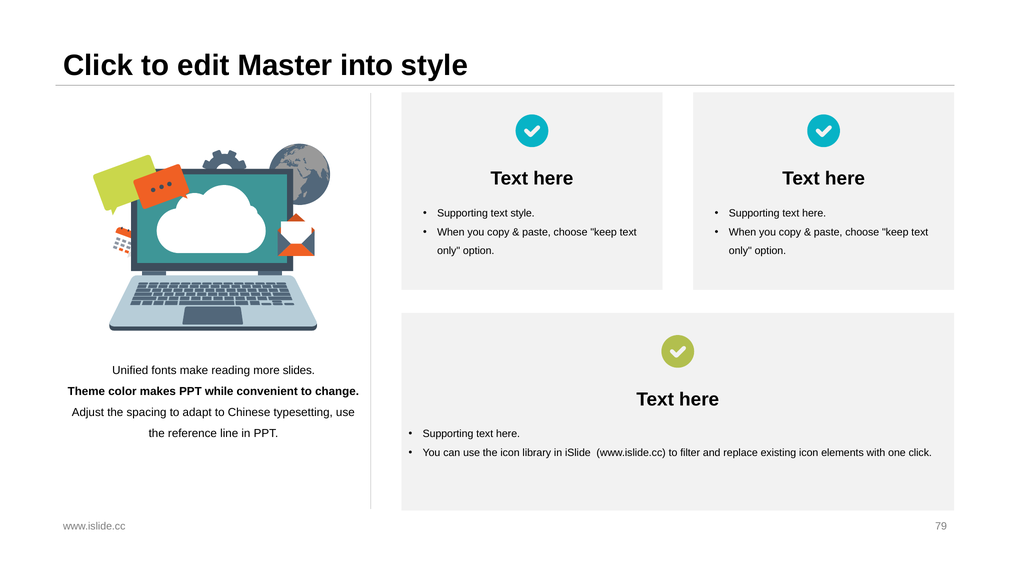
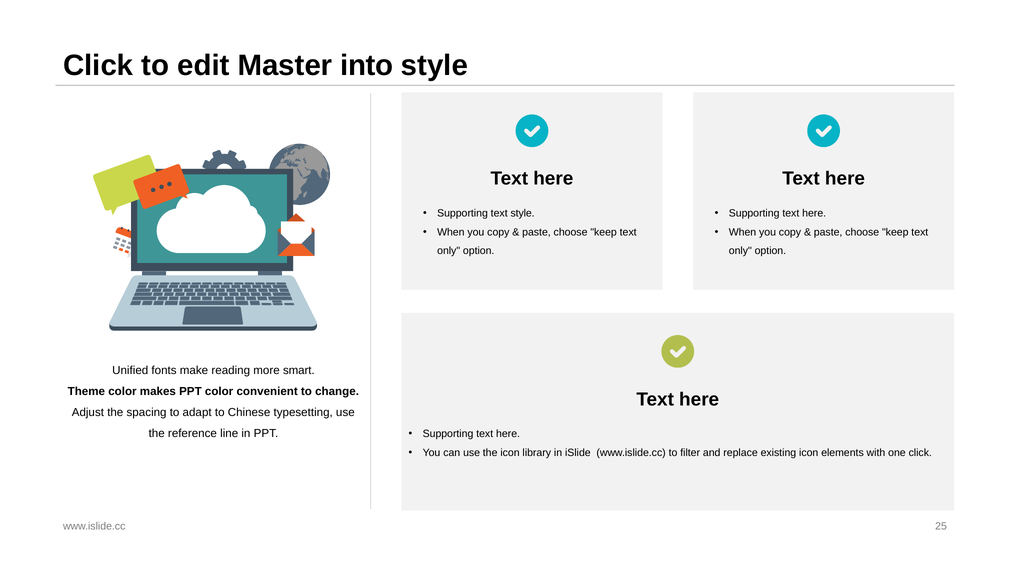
slides: slides -> smart
PPT while: while -> color
79: 79 -> 25
